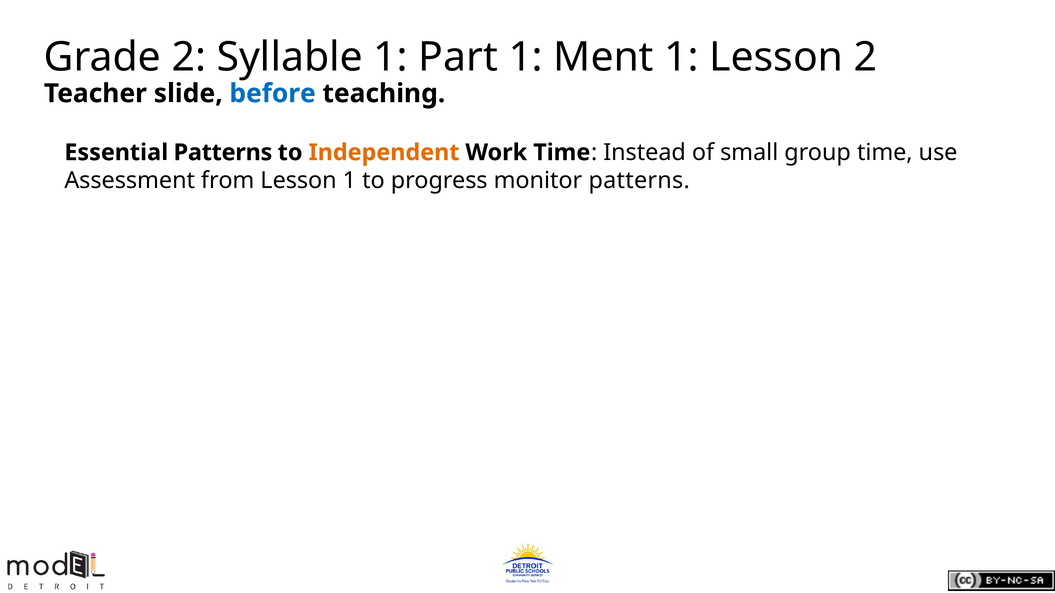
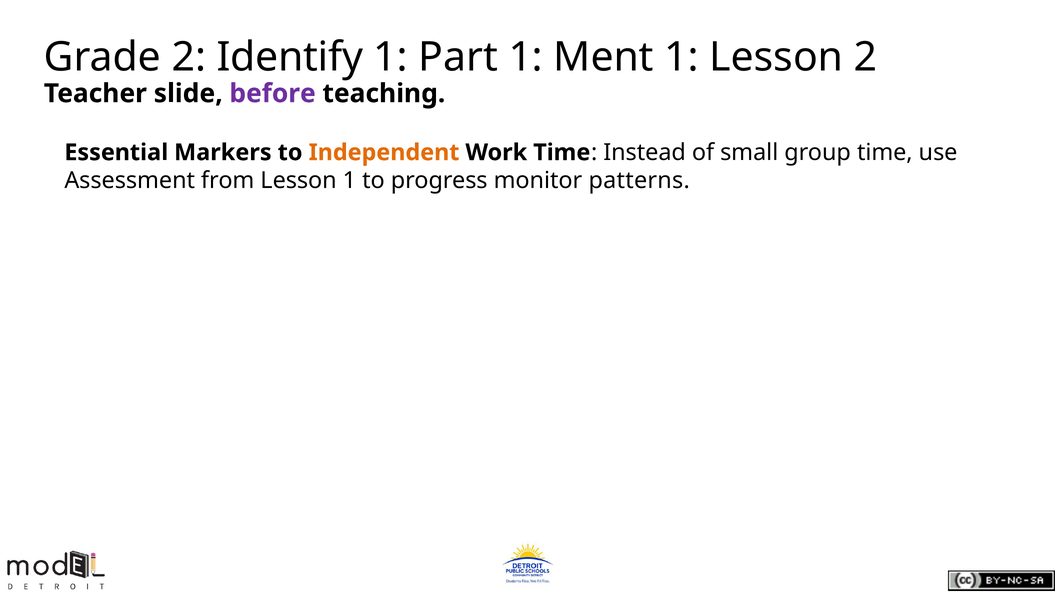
Syllable: Syllable -> Identify
before colour: blue -> purple
Essential Patterns: Patterns -> Markers
